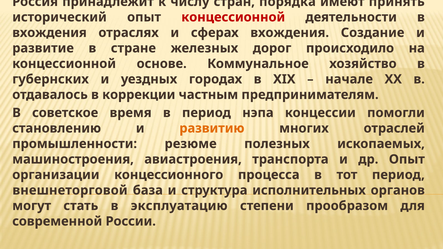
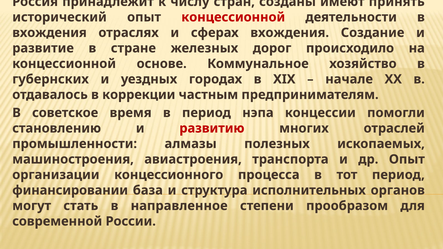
порядка: порядка -> созданы
развитию colour: orange -> red
резюме: резюме -> алмазы
внешнеторговой: внешнеторговой -> финансировании
эксплуатацию: эксплуатацию -> направленное
